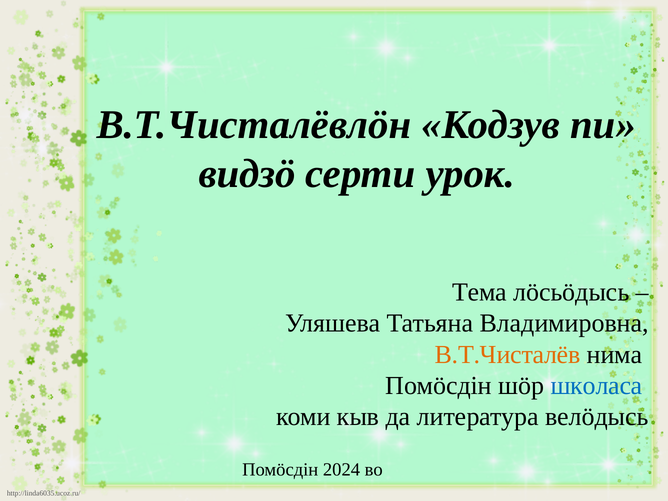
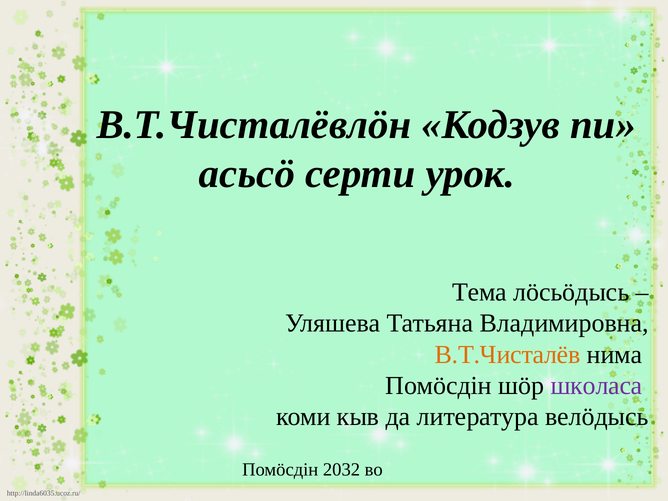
видзӧ: видзӧ -> асьсӧ
школаса colour: blue -> purple
2024: 2024 -> 2032
